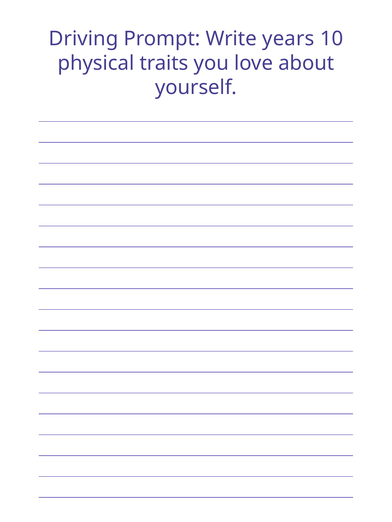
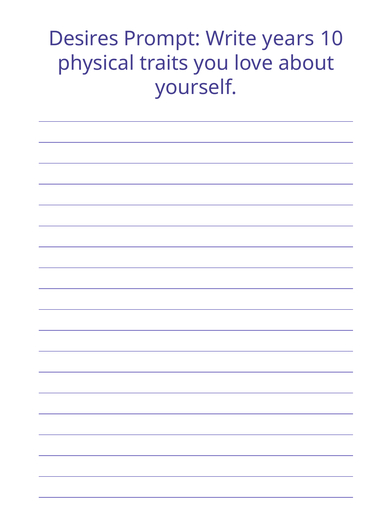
Driving: Driving -> Desires
